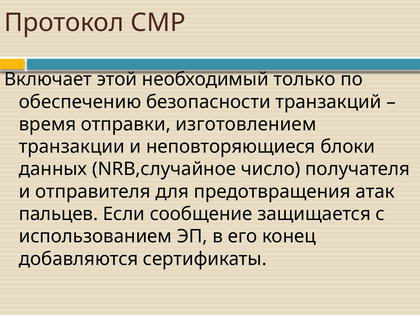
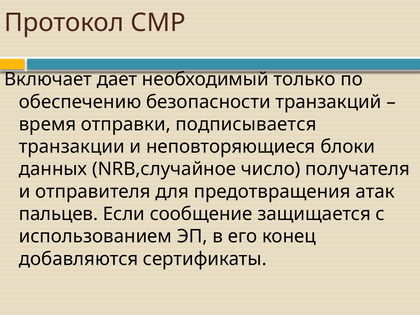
этой: этой -> дает
изготовлением: изготовлением -> подписывается
